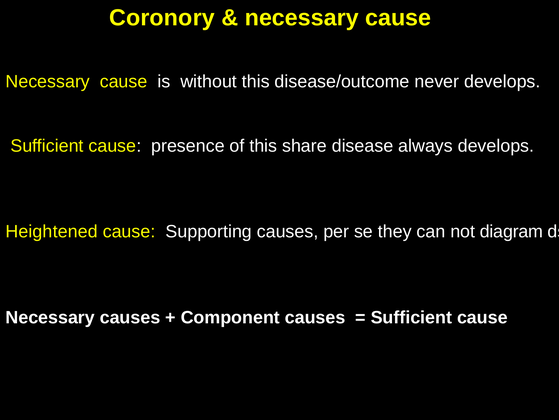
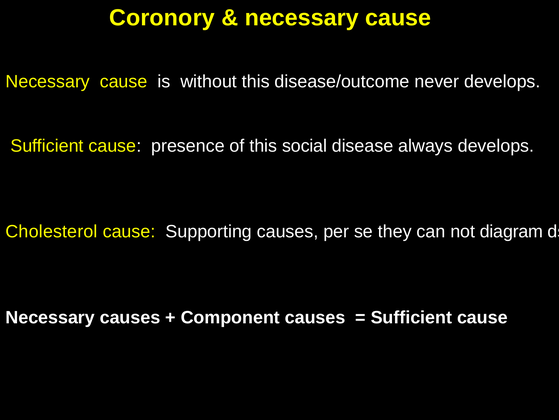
share: share -> social
Heightened: Heightened -> Cholesterol
